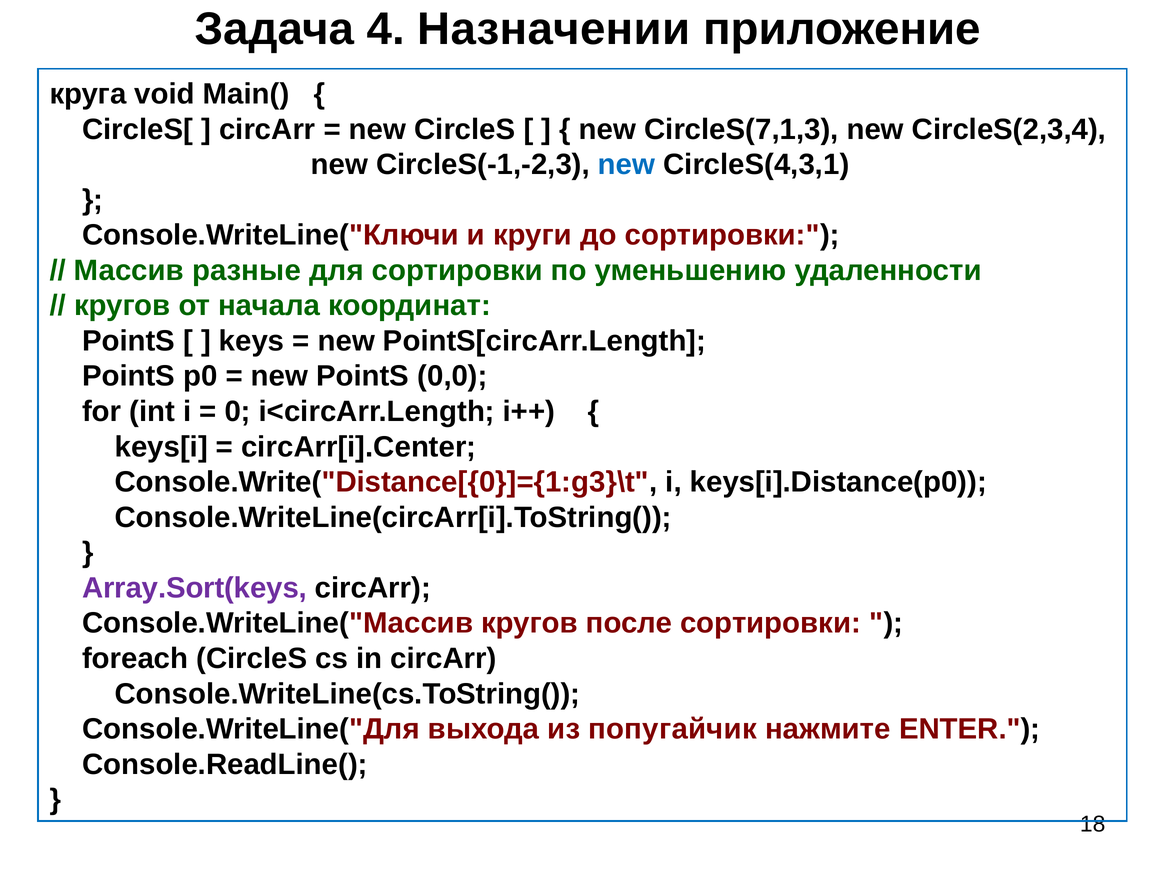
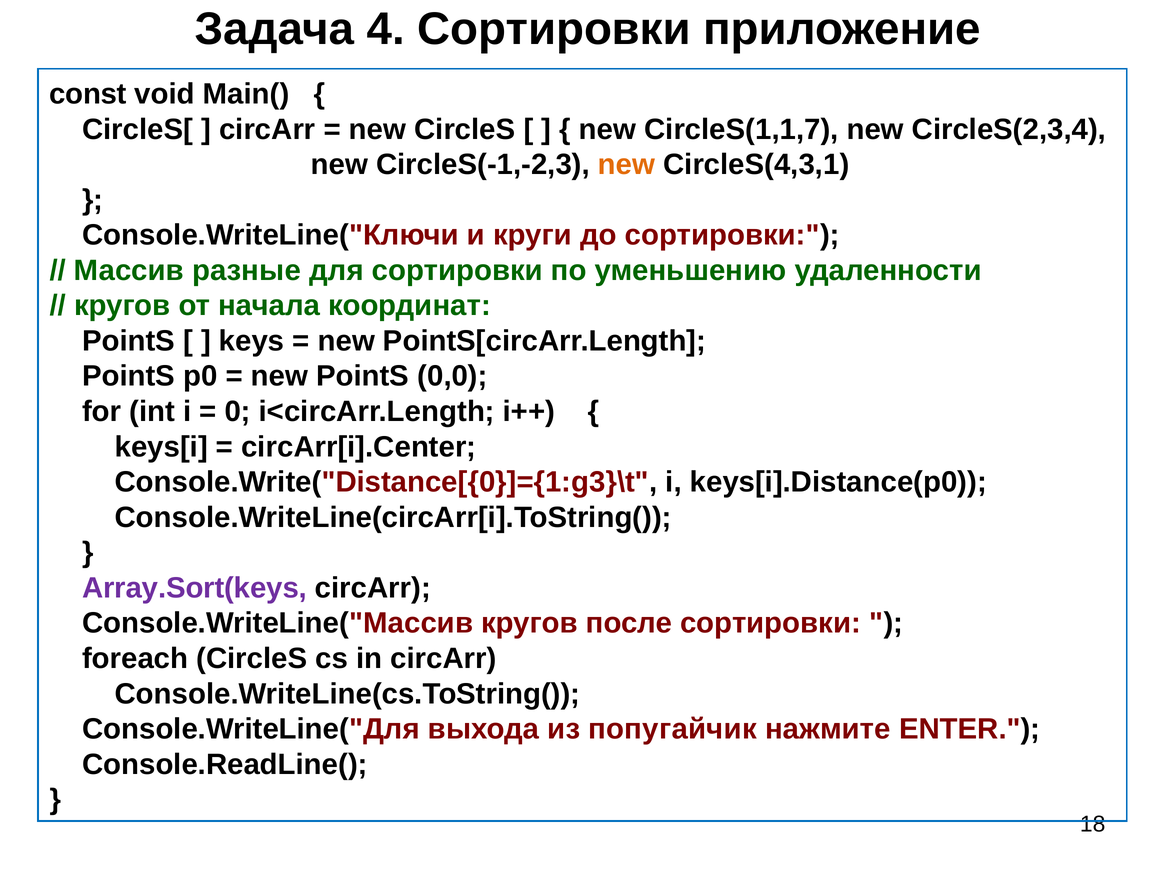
4 Назначении: Назначении -> Сортировки
круга: круга -> const
CircleS(7,1,3: CircleS(7,1,3 -> CircleS(1,1,7
new at (627, 165) colour: blue -> orange
